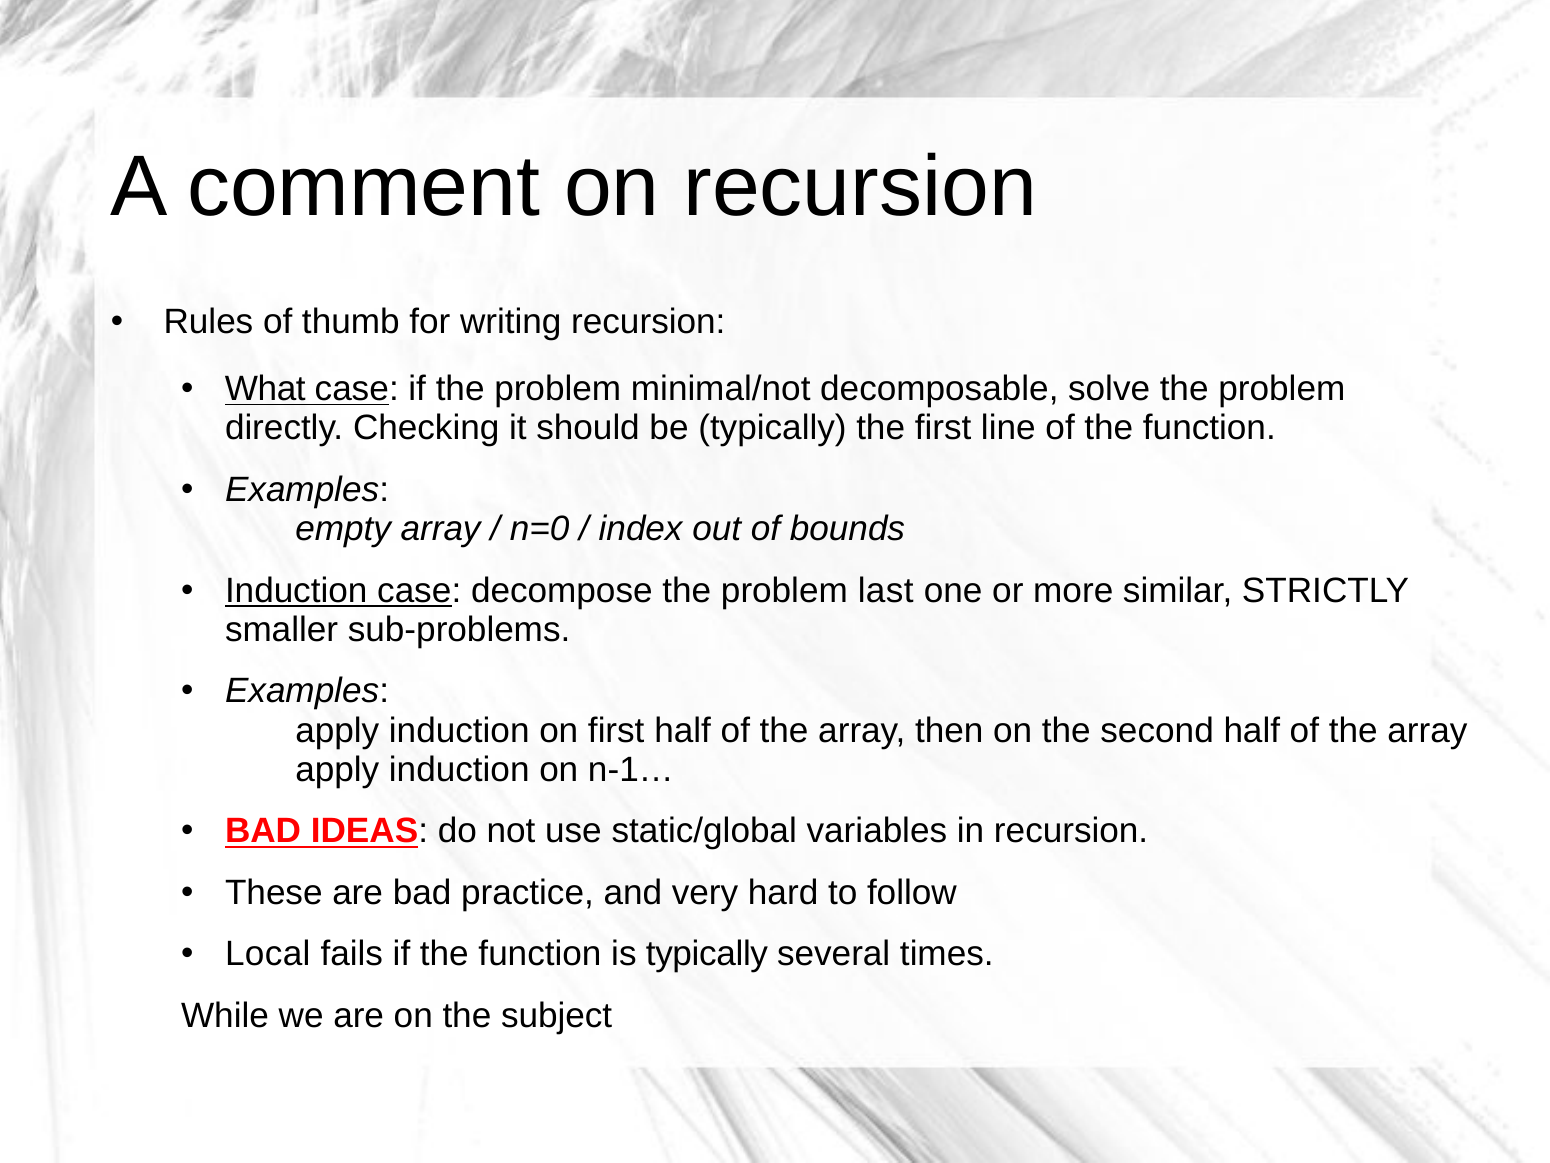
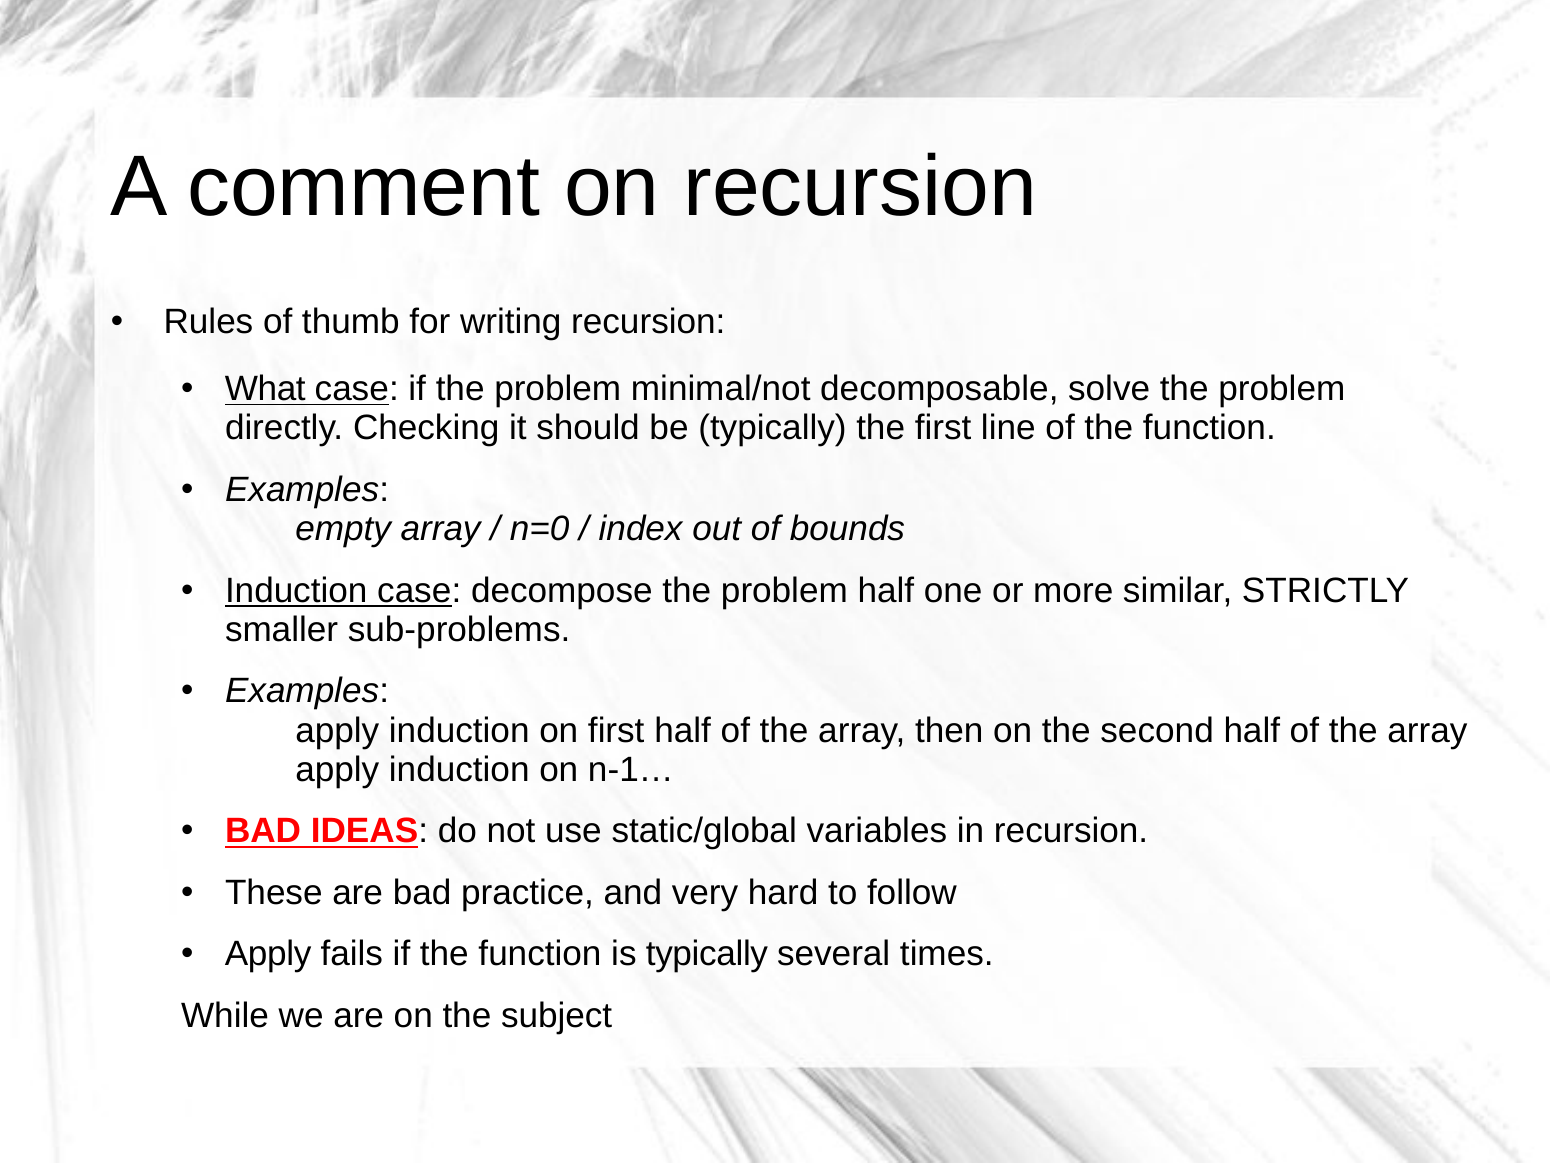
problem last: last -> half
Local at (268, 954): Local -> Apply
